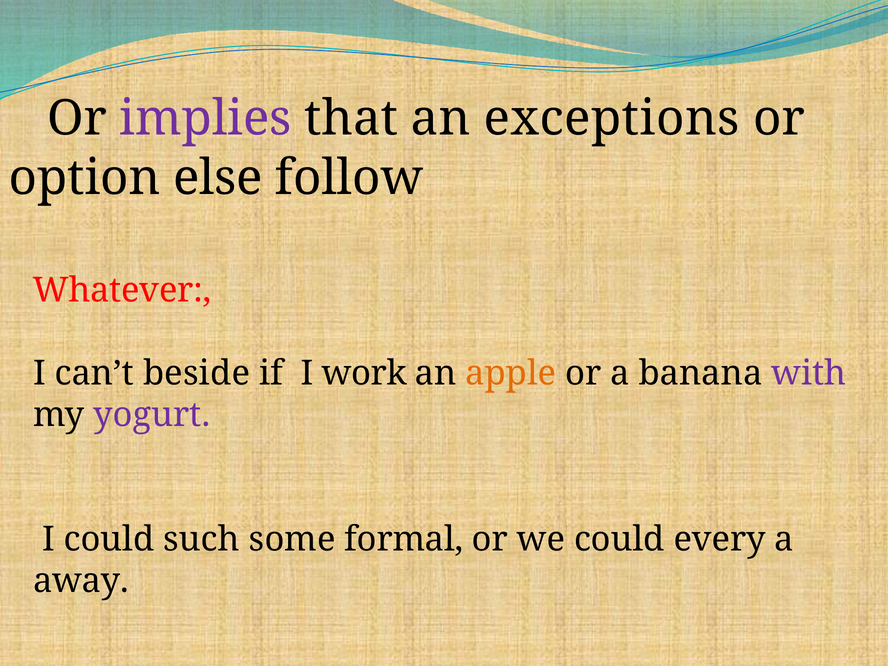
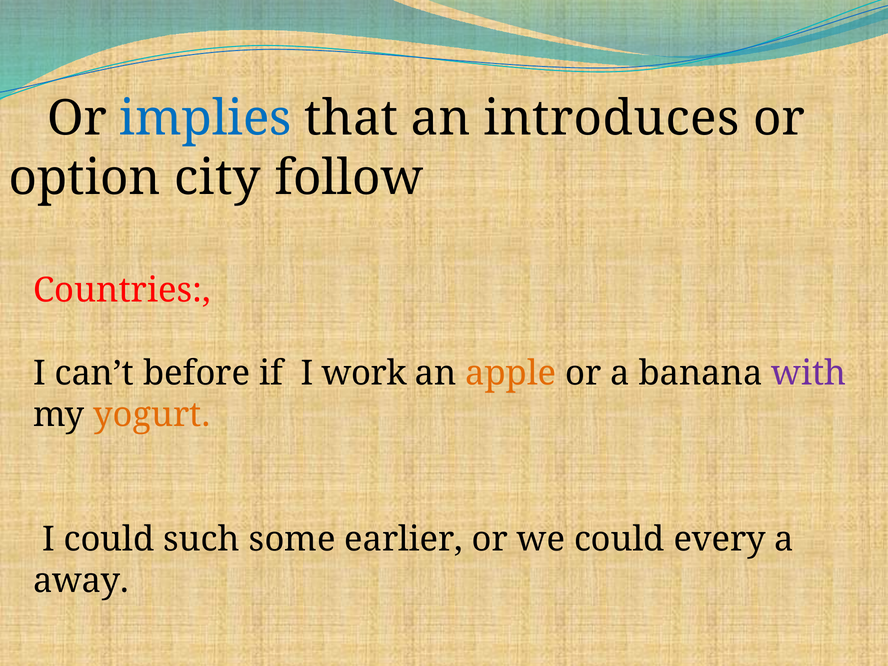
implies colour: purple -> blue
exceptions: exceptions -> introduces
else: else -> city
Whatever: Whatever -> Countries
beside: beside -> before
yogurt colour: purple -> orange
formal: formal -> earlier
